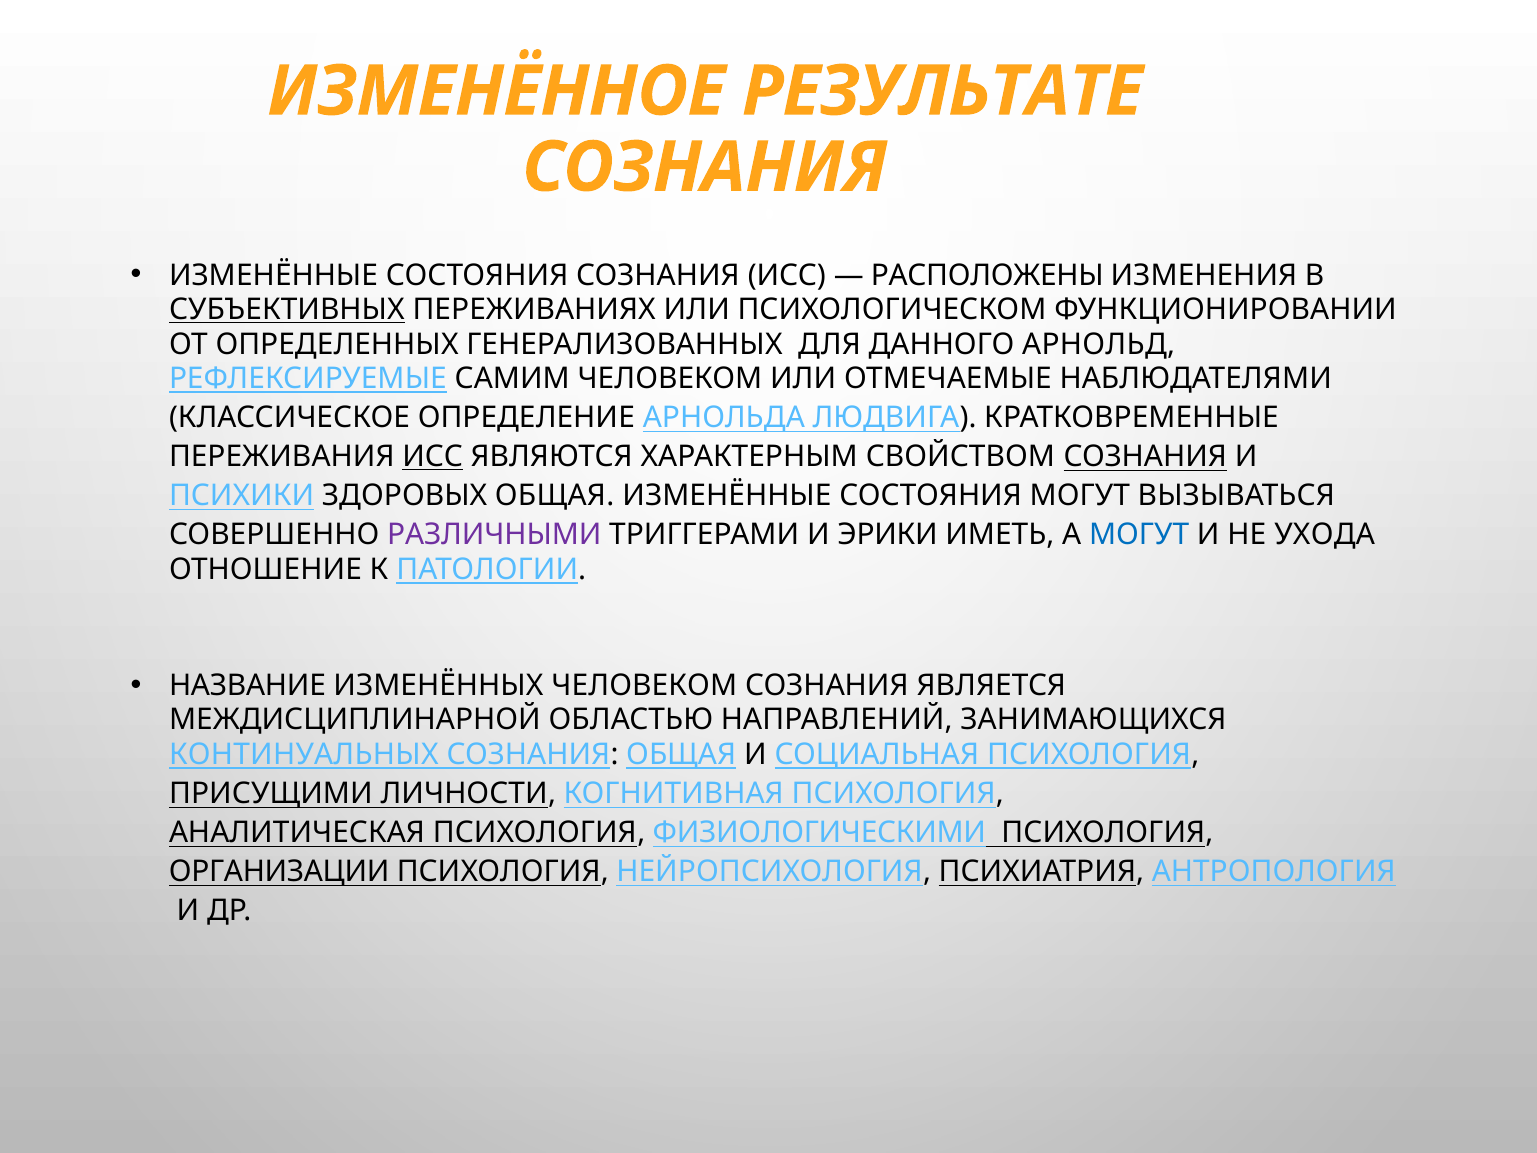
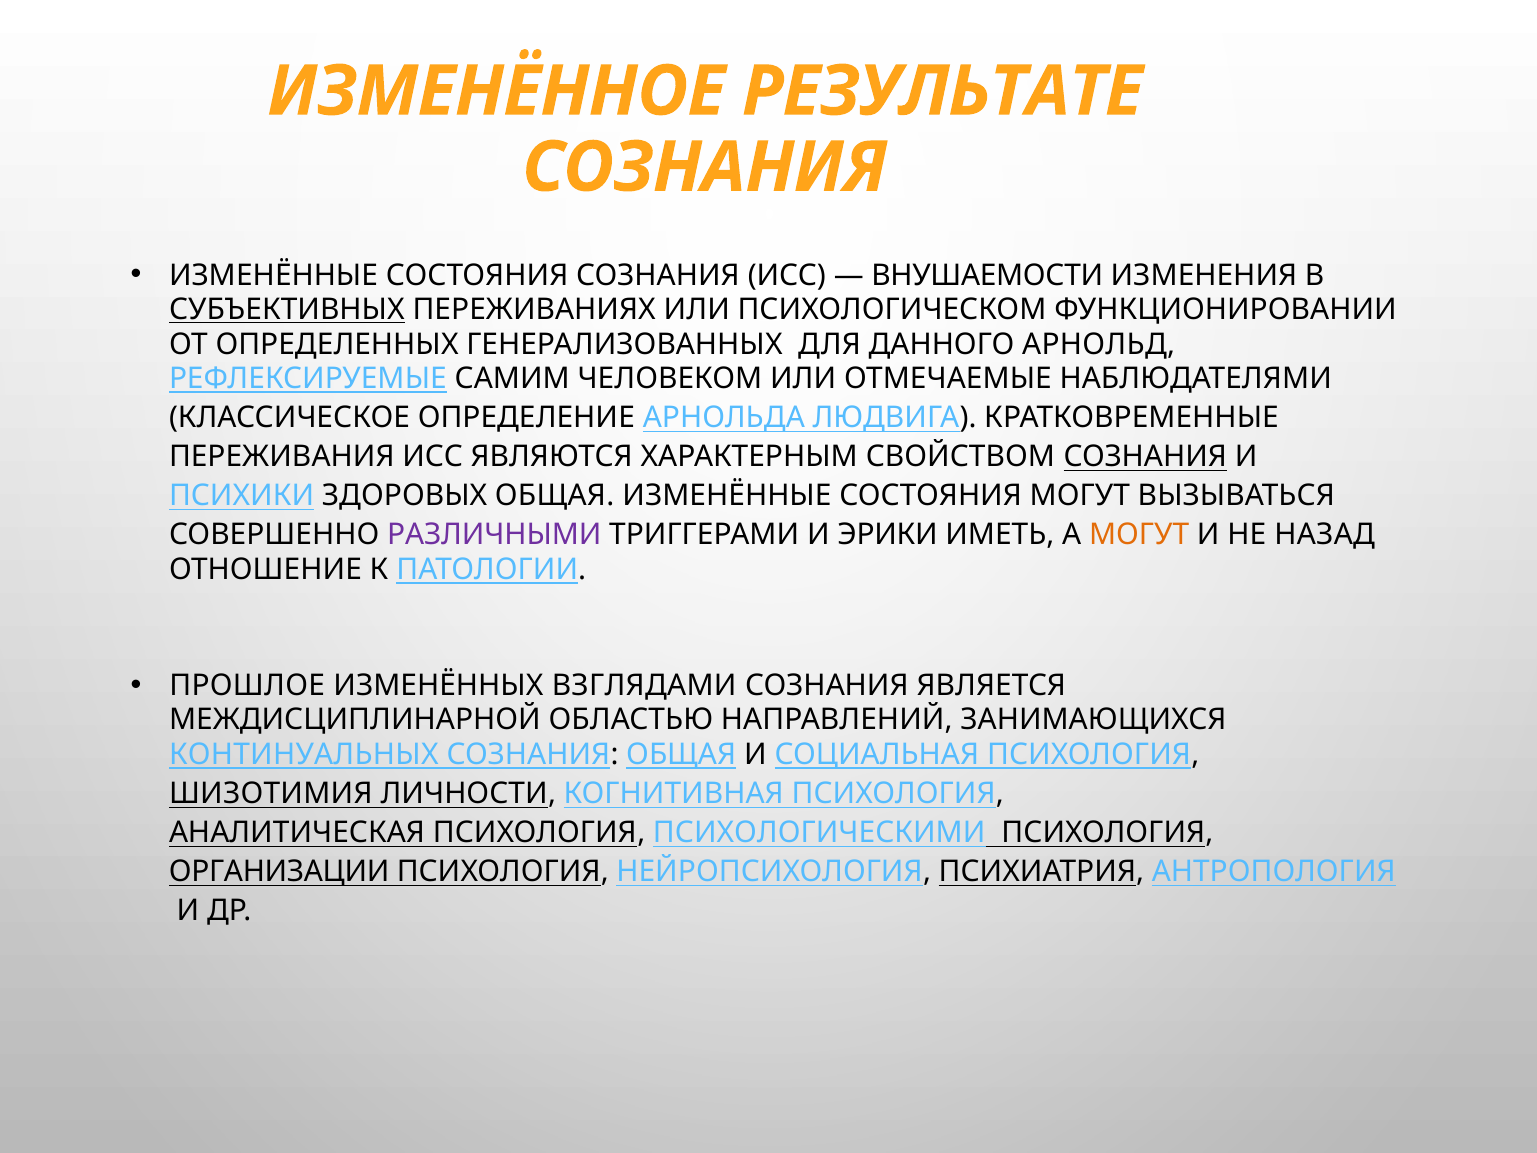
РАСПОЛОЖЕНЫ: РАСПОЛОЖЕНЫ -> ВНУШАЕМОСТИ
ИСС at (433, 456) underline: present -> none
МОГУТ at (1139, 535) colour: blue -> orange
УХОДА: УХОДА -> НАЗАД
НАЗВАНИЕ: НАЗВАНИЕ -> ПРОШЛОЕ
ИЗМЕНЁННЫХ ЧЕЛОВЕКОМ: ЧЕЛОВЕКОМ -> ВЗГЛЯДАМИ
ПРИСУЩИМИ: ПРИСУЩИМИ -> ШИЗОТИМИЯ
ФИЗИОЛОГИЧЕСКИМИ: ФИЗИОЛОГИЧЕСКИМИ -> ПСИХОЛОГИЧЕСКИМИ
